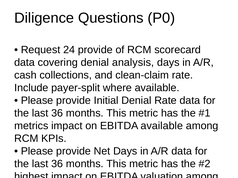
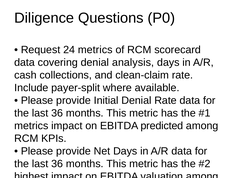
24 provide: provide -> metrics
EBITDA available: available -> predicted
